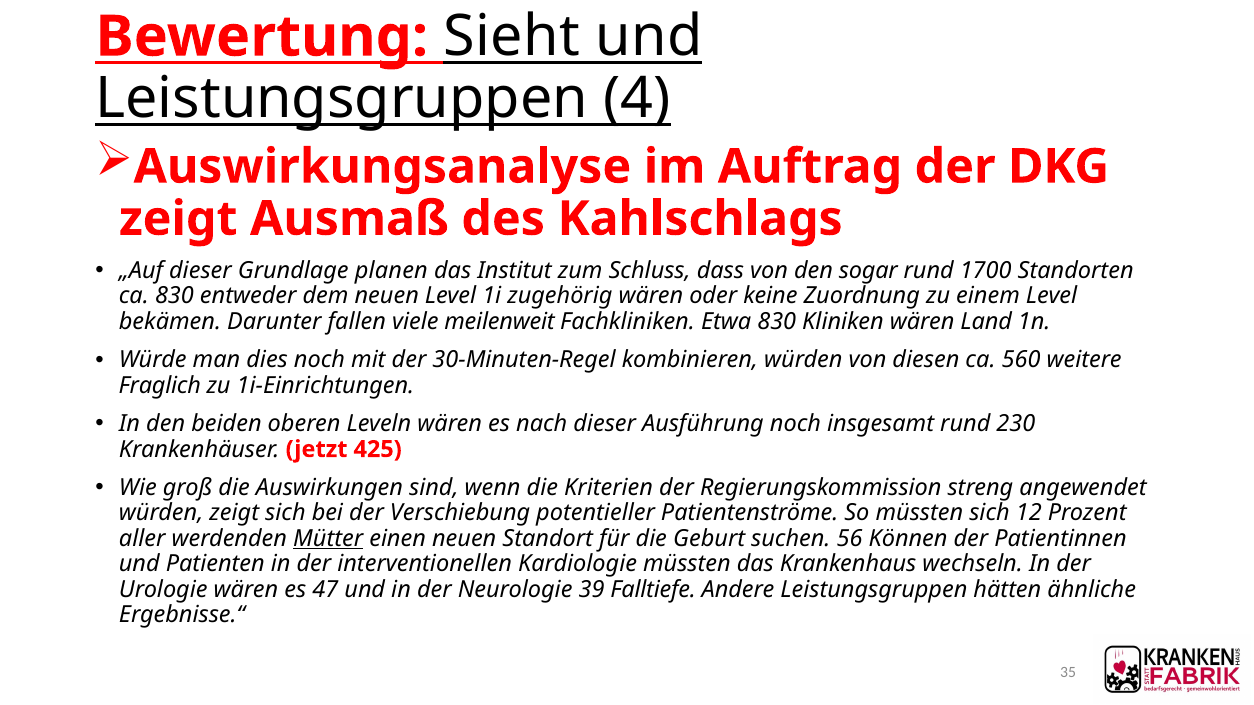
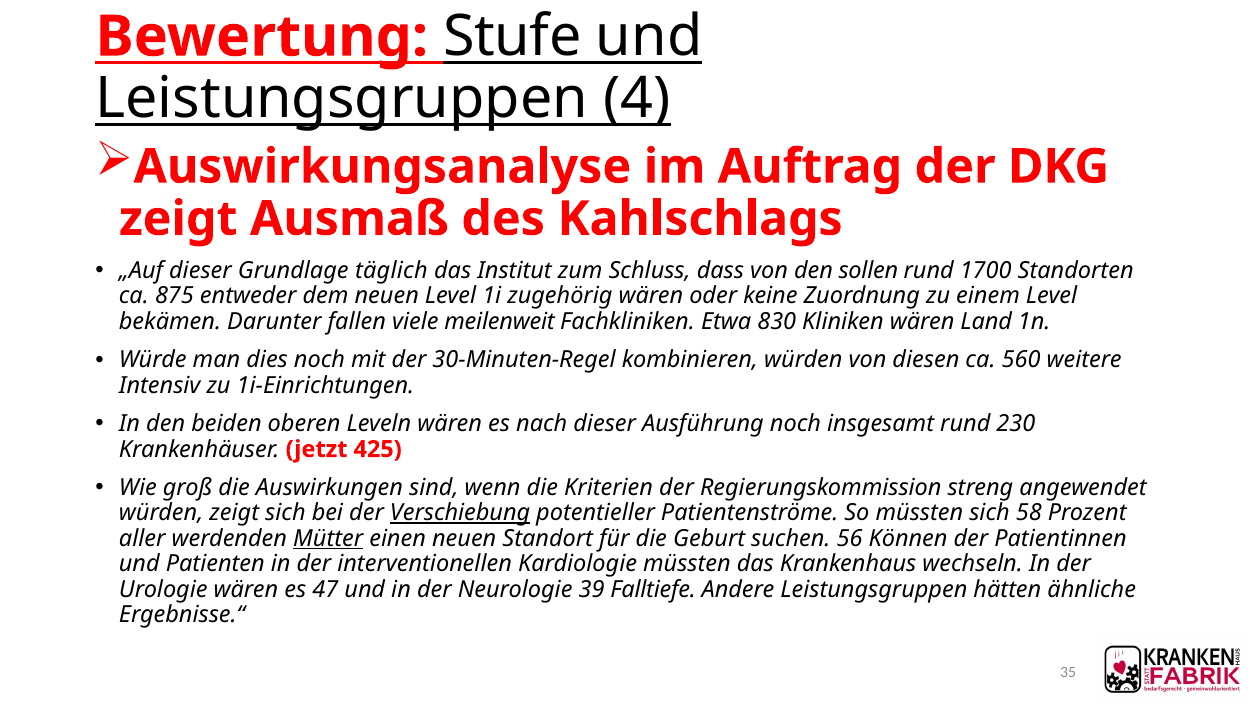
Sieht: Sieht -> Stufe
planen: planen -> täglich
sogar: sogar -> sollen
ca 830: 830 -> 875
Fraglich: Fraglich -> Intensiv
Verschiebung underline: none -> present
12: 12 -> 58
